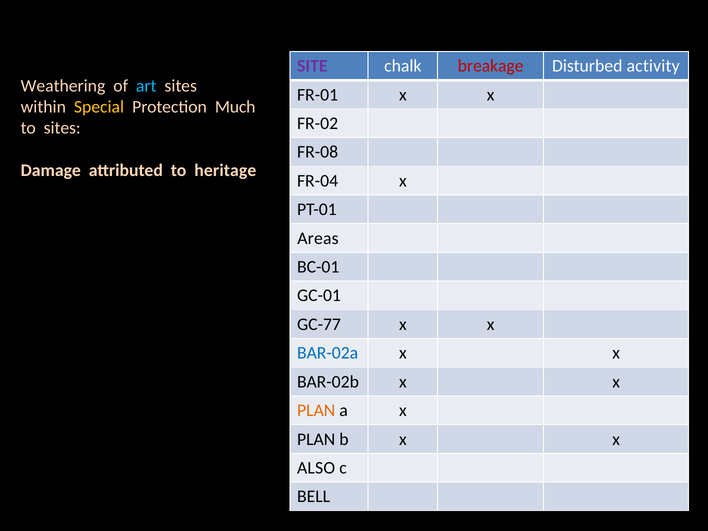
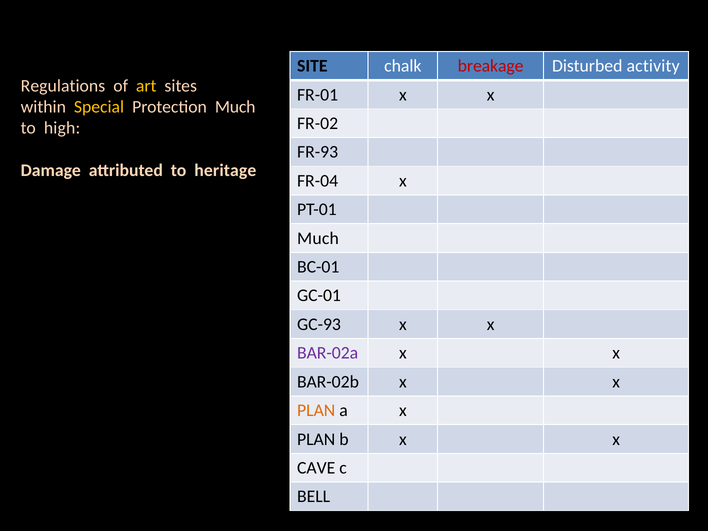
SITE colour: purple -> black
Weathering: Weathering -> Regulations
art colour: light blue -> yellow
to sites: sites -> high
FR-08: FR-08 -> FR-93
Areas at (318, 238): Areas -> Much
GC-77: GC-77 -> GC-93
BAR-02a colour: blue -> purple
ALSO: ALSO -> CAVE
